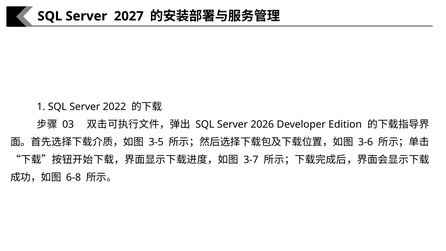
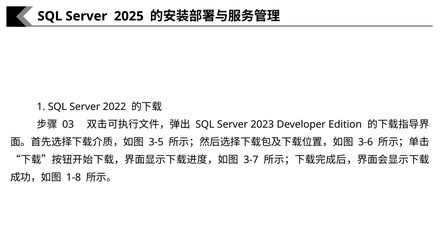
2027: 2027 -> 2025
2026: 2026 -> 2023
6-8: 6-8 -> 1-8
